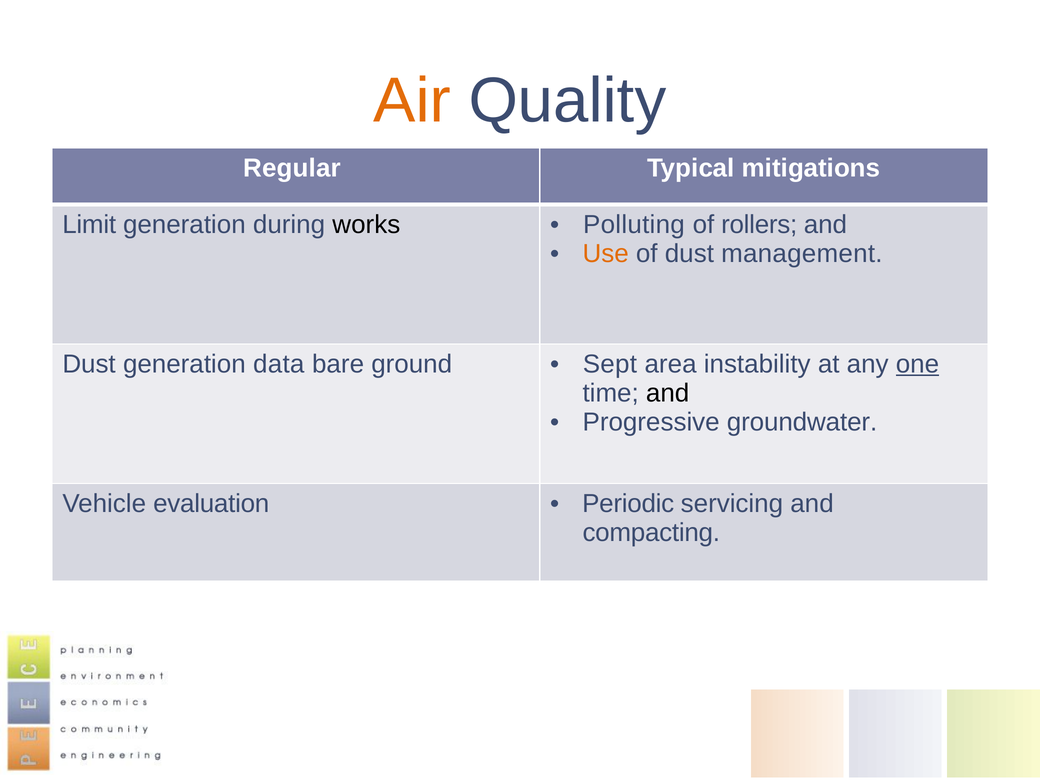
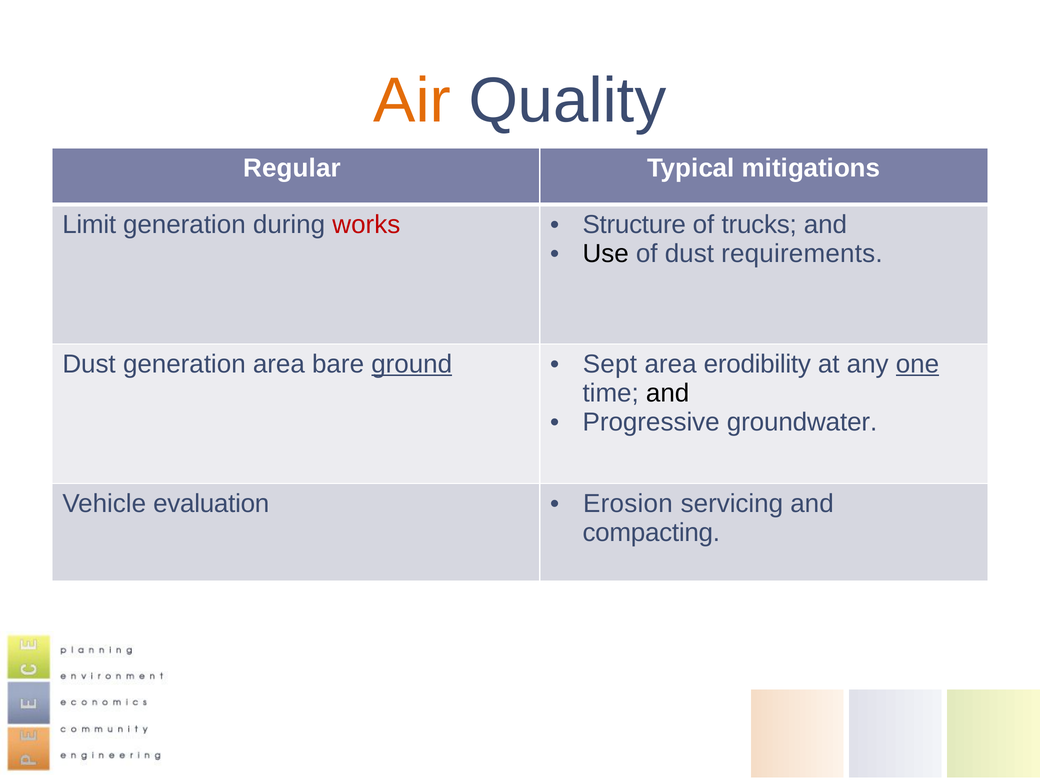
works colour: black -> red
Polluting: Polluting -> Structure
rollers: rollers -> trucks
Use colour: orange -> black
management: management -> requirements
generation data: data -> area
ground underline: none -> present
instability: instability -> erodibility
Periodic: Periodic -> Erosion
